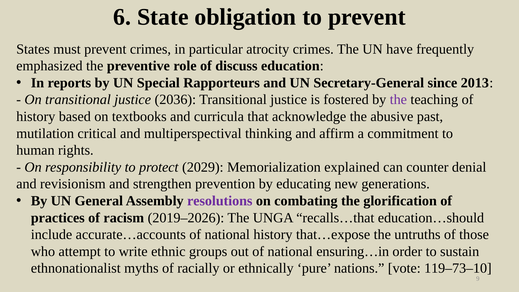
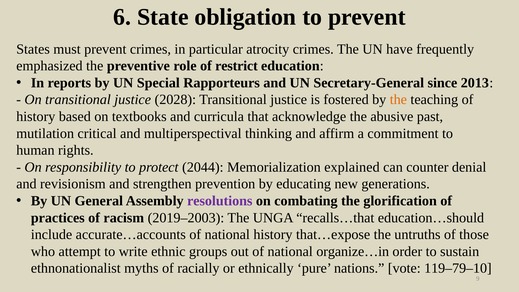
discuss: discuss -> restrict
2036: 2036 -> 2028
the at (398, 100) colour: purple -> orange
2029: 2029 -> 2044
2019–2026: 2019–2026 -> 2019–2003
ensuring…in: ensuring…in -> organize…in
119–73–10: 119–73–10 -> 119–79–10
